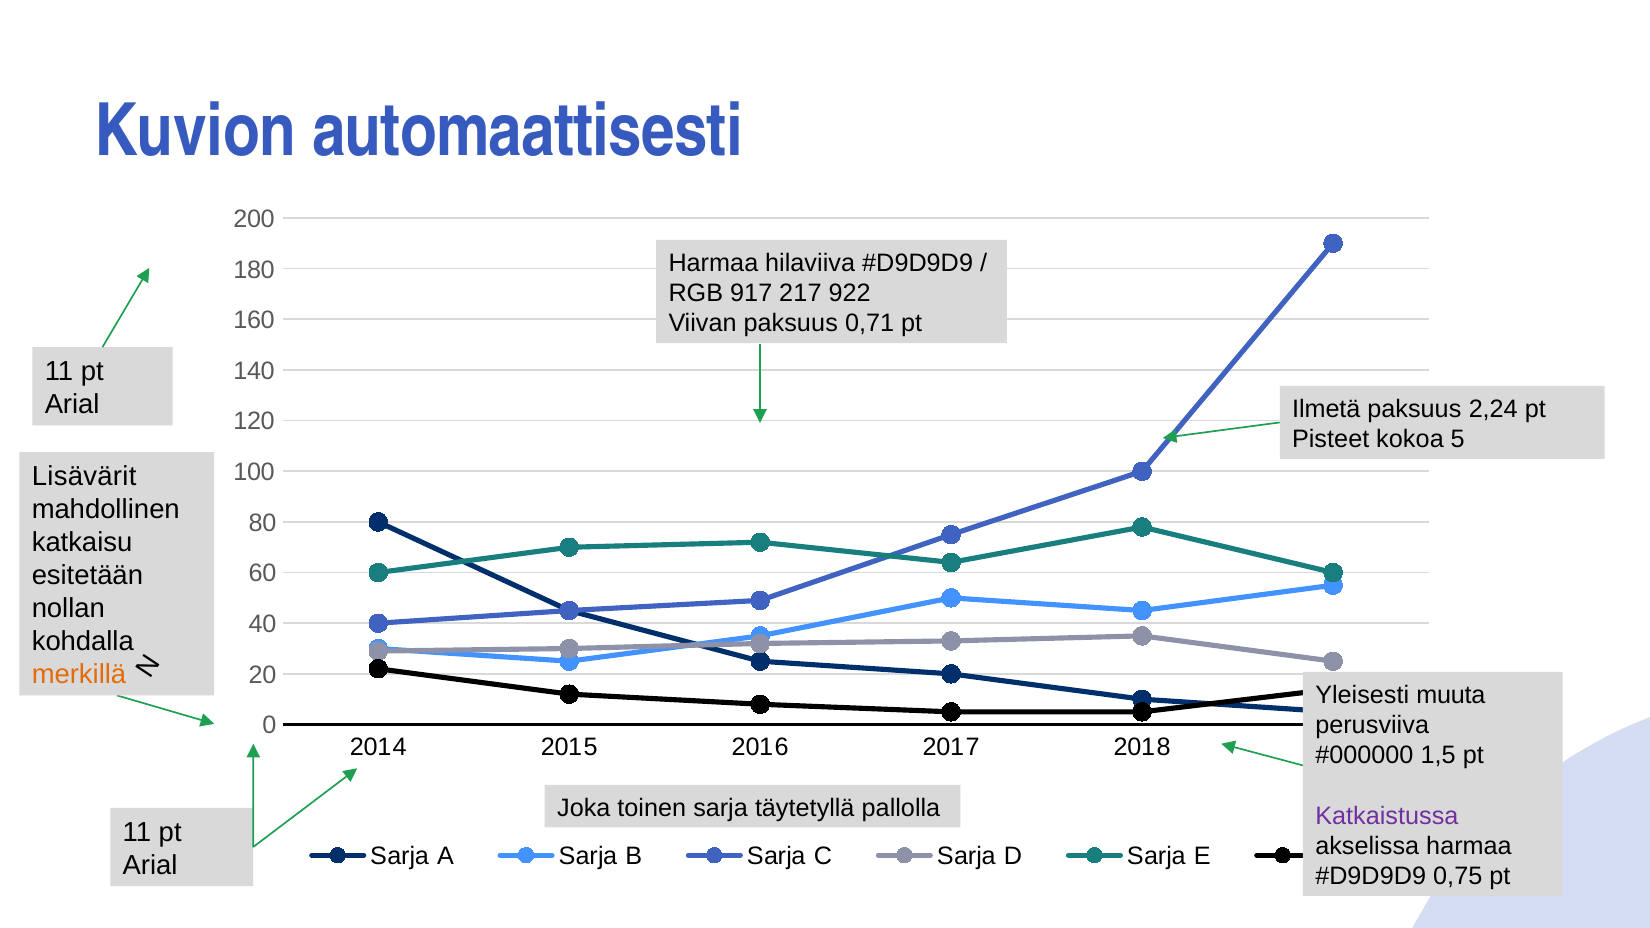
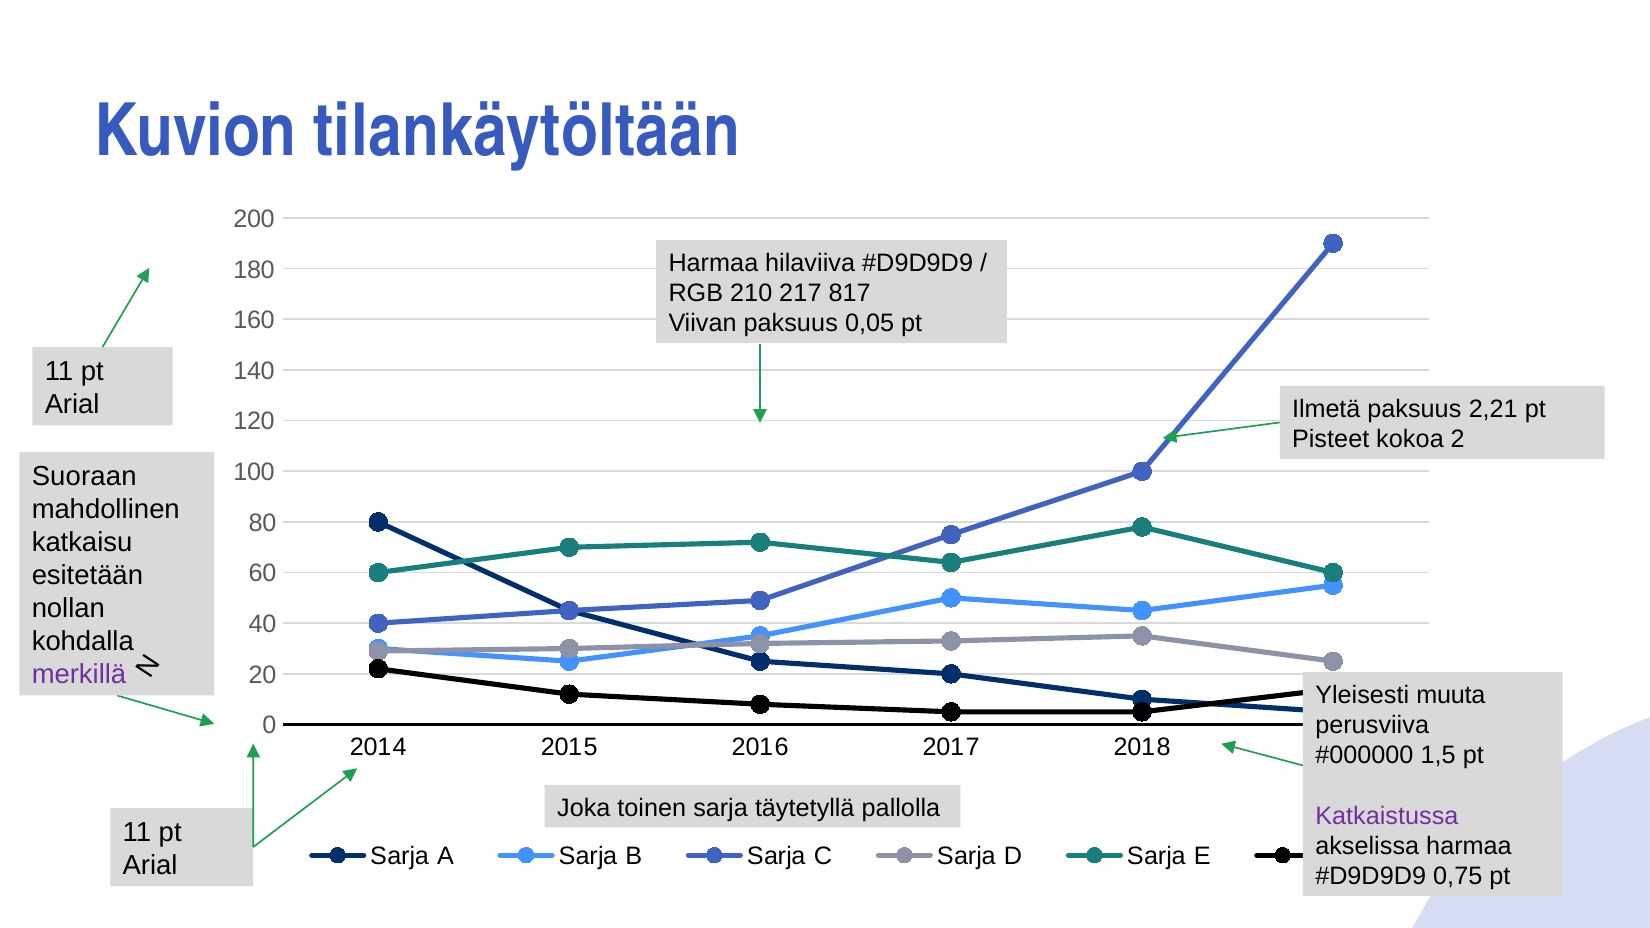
automaattisesti: automaattisesti -> tilankäytöltään
917: 917 -> 210
922: 922 -> 817
0,71: 0,71 -> 0,05
2,24: 2,24 -> 2,21
5: 5 -> 2
Lisävärit: Lisävärit -> Suoraan
merkillä colour: orange -> purple
